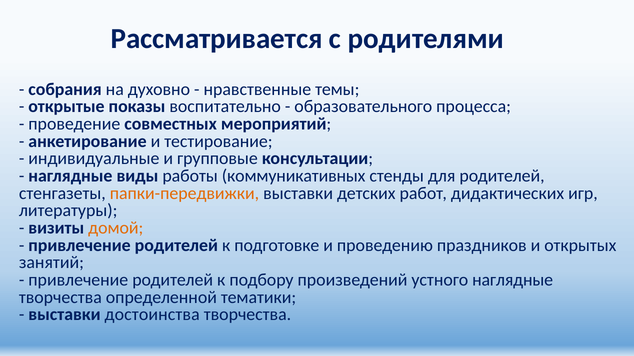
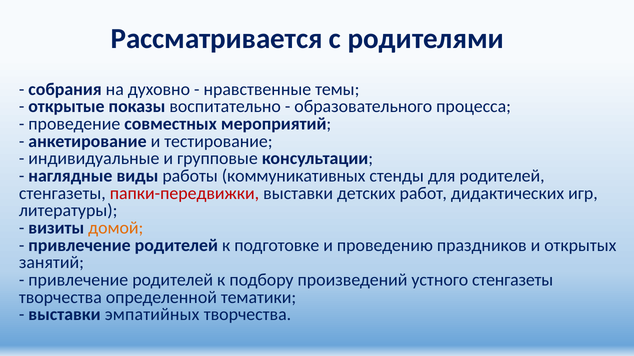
папки-передвижки colour: orange -> red
устного наглядные: наглядные -> стенгазеты
достоинства: достоинства -> эмпатийных
